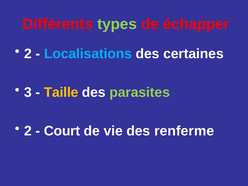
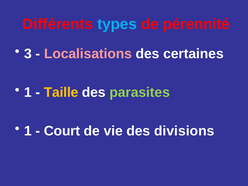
types colour: light green -> light blue
échapper: échapper -> pérennité
2 at (28, 54): 2 -> 3
Localisations colour: light blue -> pink
3 at (28, 92): 3 -> 1
2 at (28, 131): 2 -> 1
renferme: renferme -> divisions
